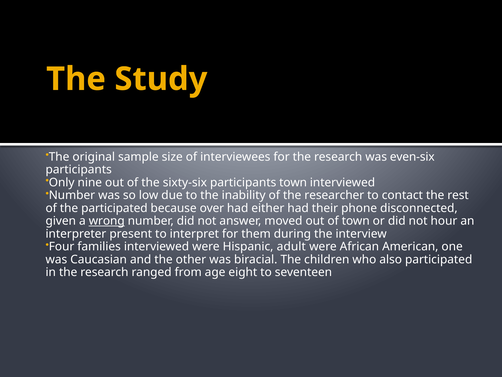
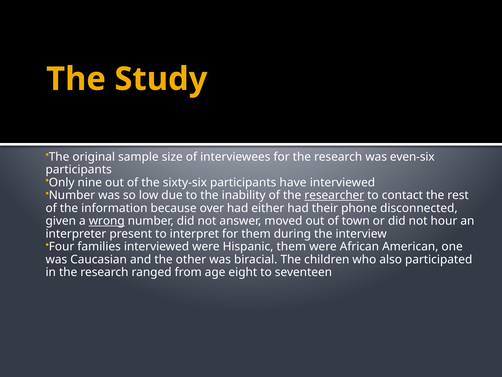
participants town: town -> have
researcher underline: none -> present
the participated: participated -> information
Hispanic adult: adult -> them
